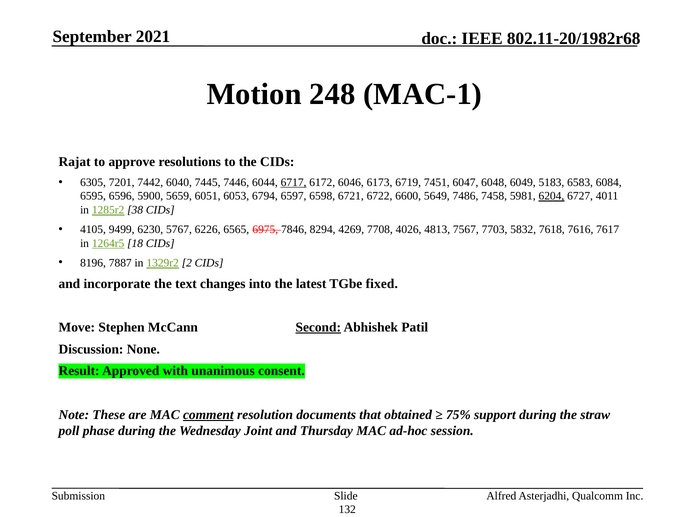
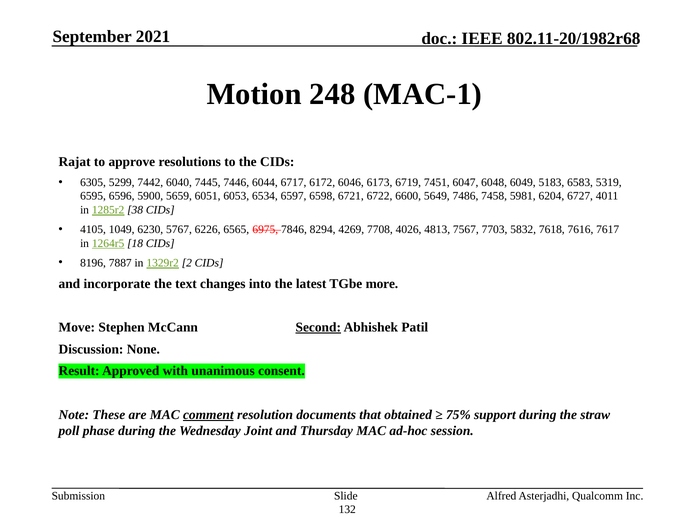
7201: 7201 -> 5299
6717 underline: present -> none
6084: 6084 -> 5319
6794: 6794 -> 6534
6204 underline: present -> none
9499: 9499 -> 1049
fixed: fixed -> more
